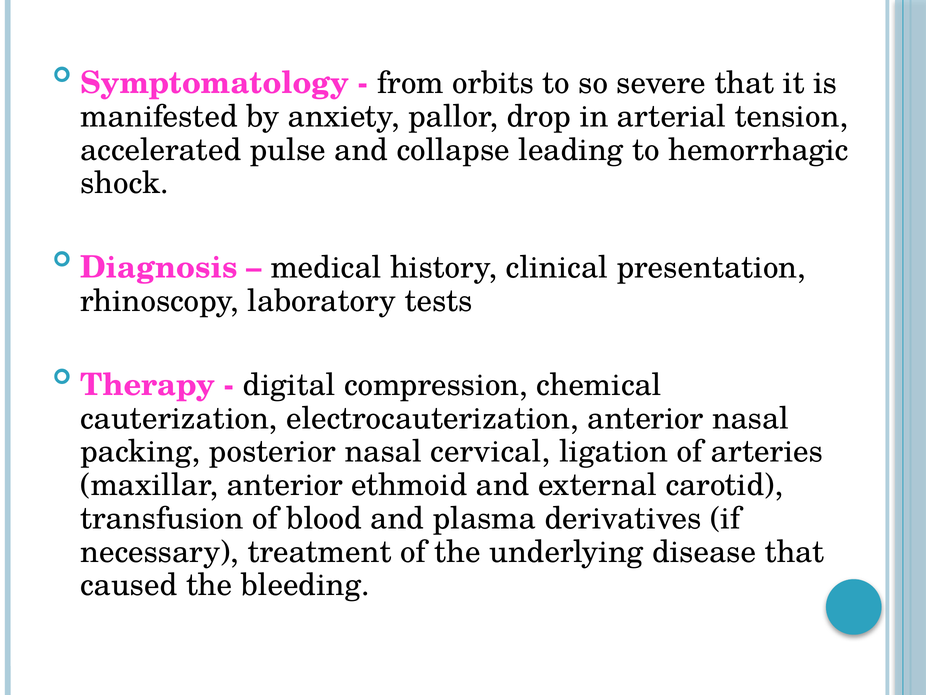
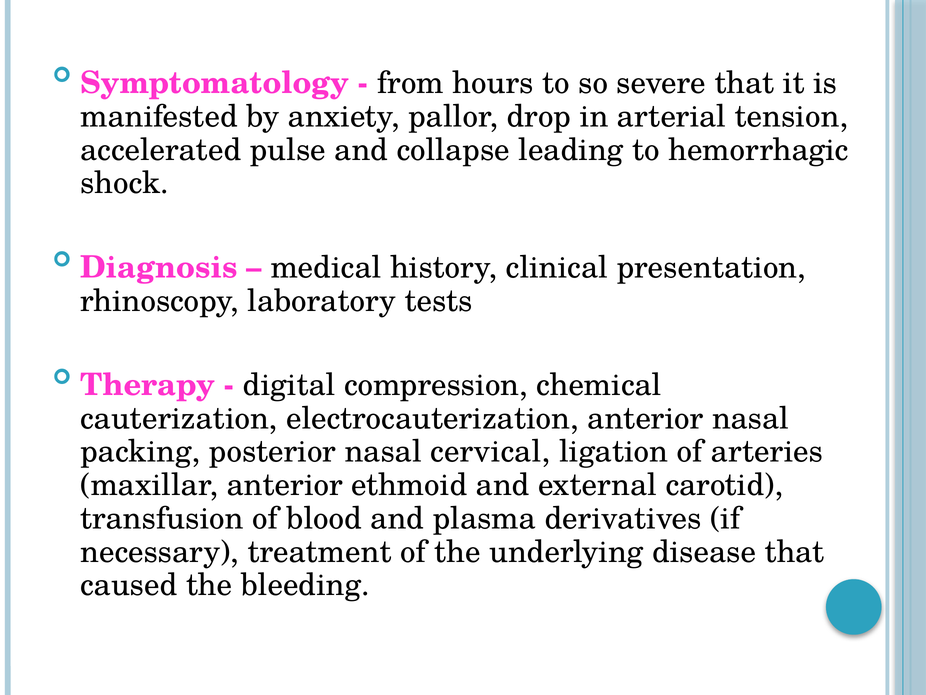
orbits: orbits -> hours
